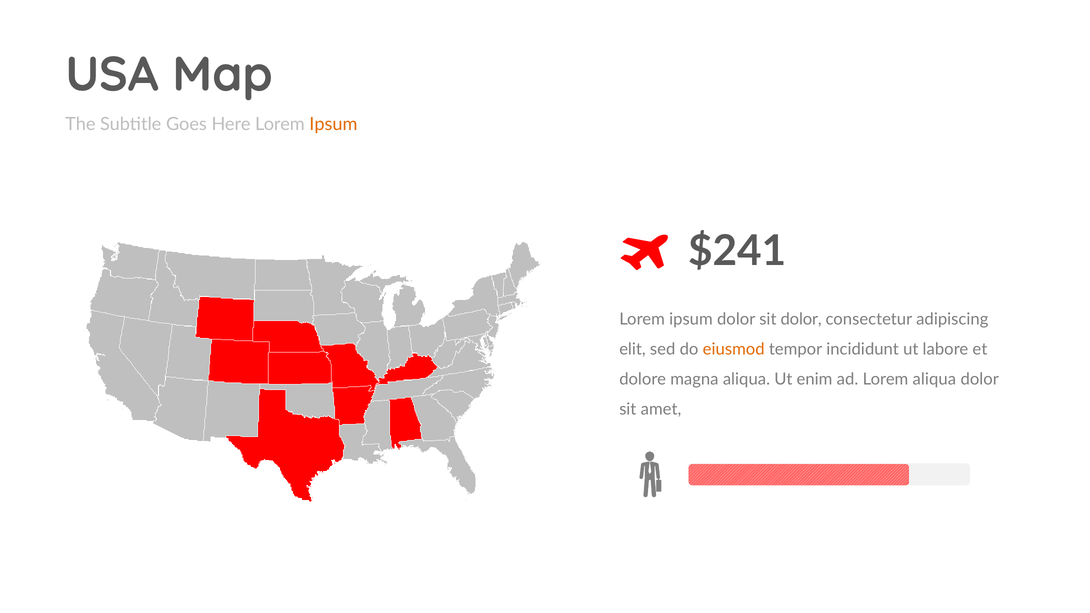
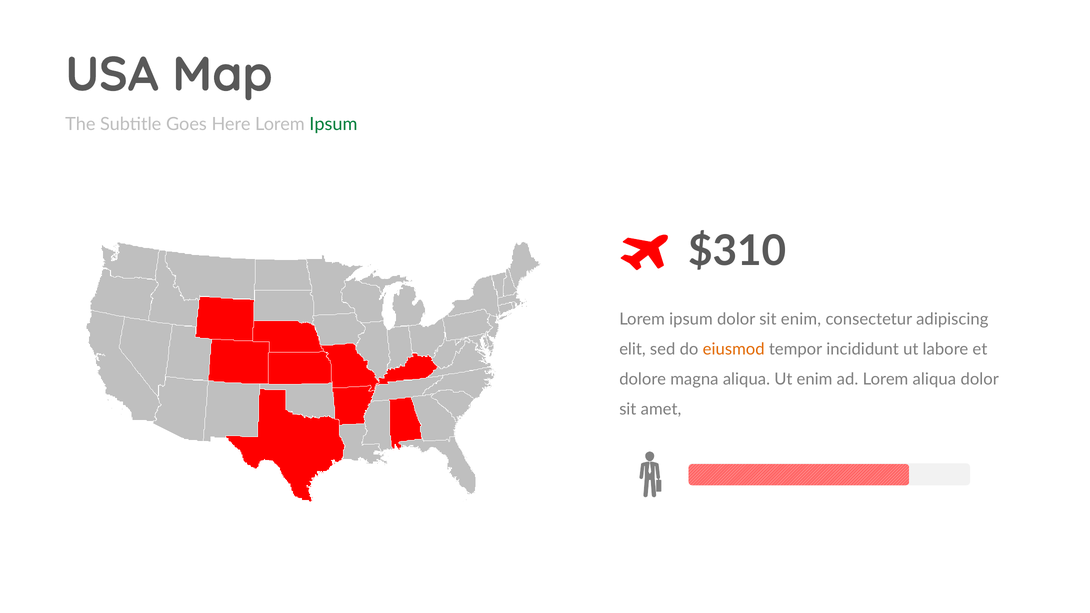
Ipsum at (333, 124) colour: orange -> green
$241: $241 -> $310
sit dolor: dolor -> enim
